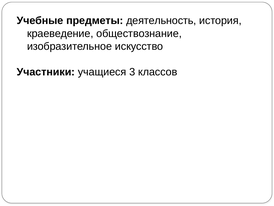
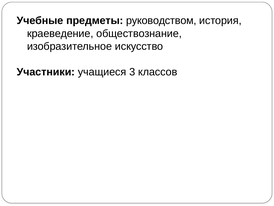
деятельность: деятельность -> руководством
